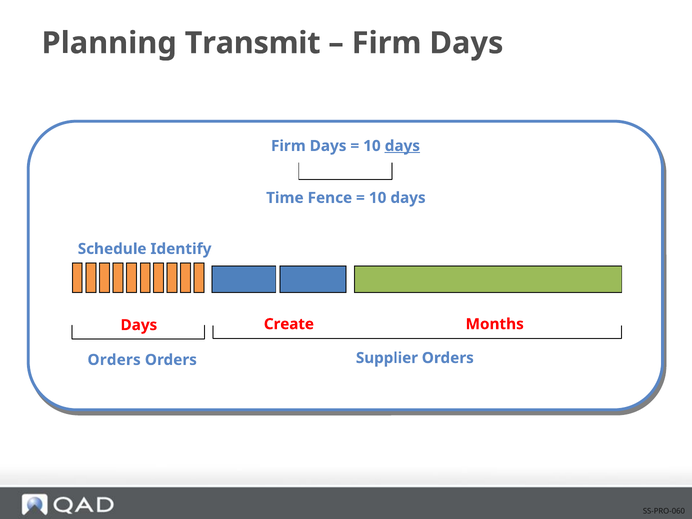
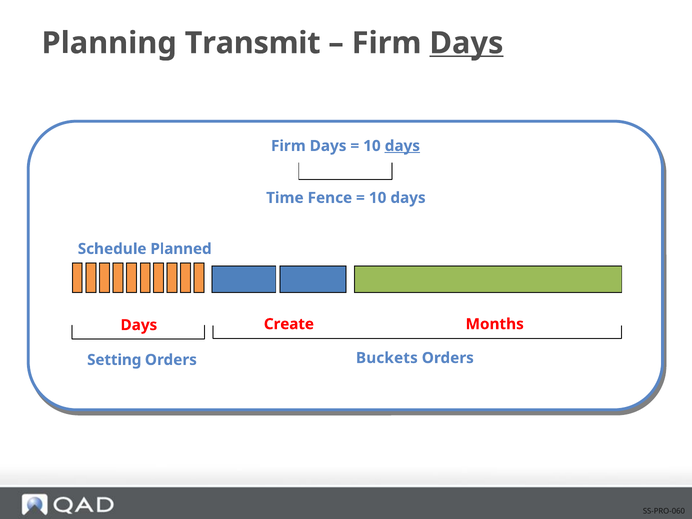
Days at (466, 43) underline: none -> present
Identify: Identify -> Planned
Supplier: Supplier -> Buckets
Orders at (114, 360): Orders -> Setting
